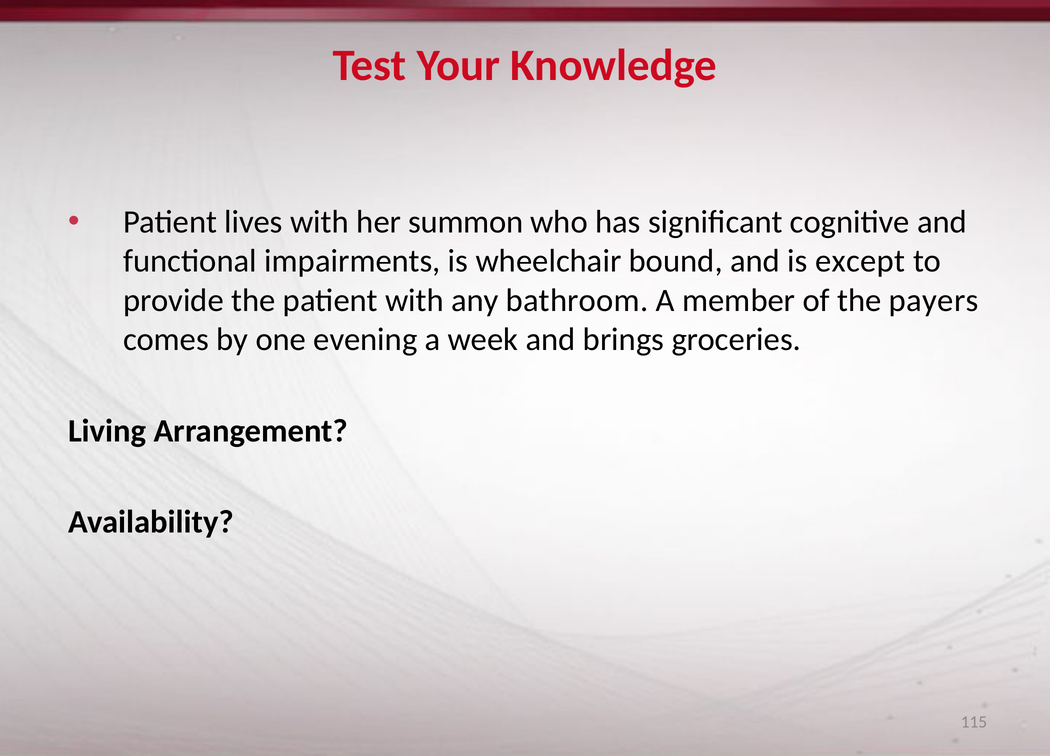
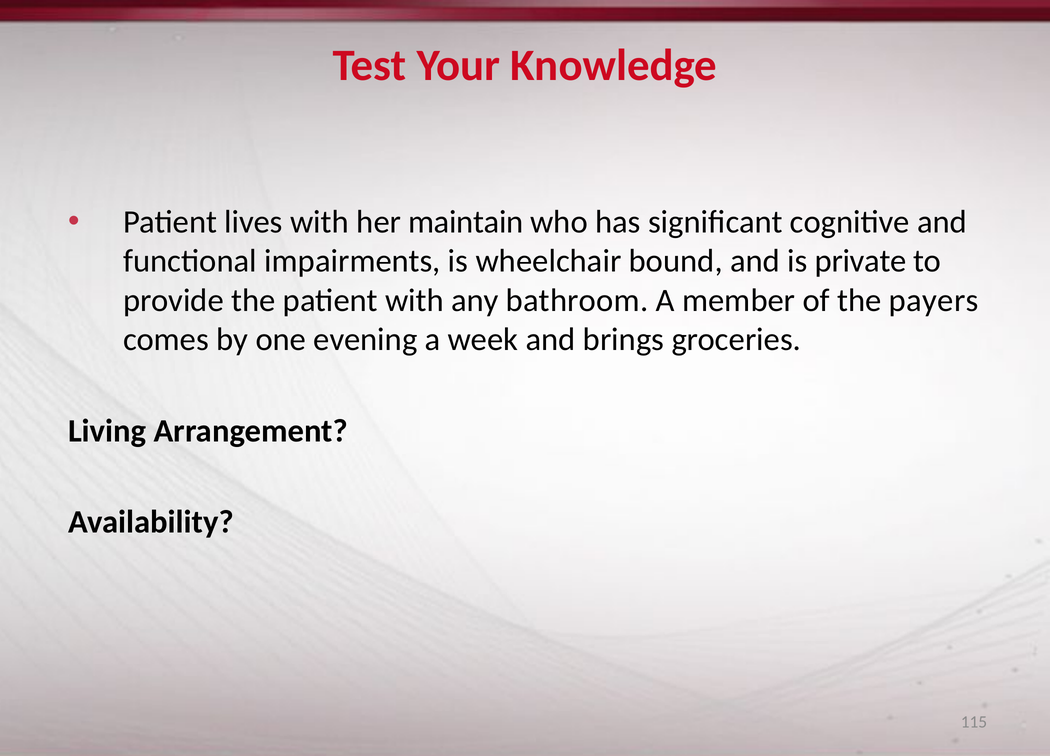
summon: summon -> maintain
except: except -> private
